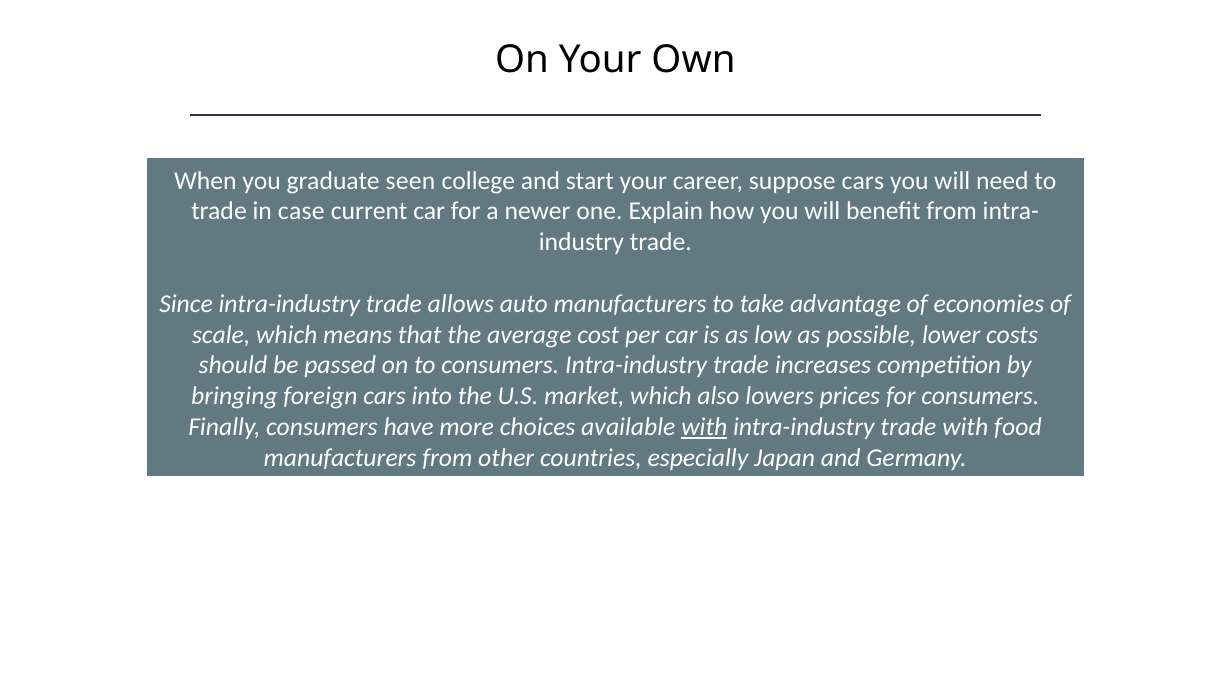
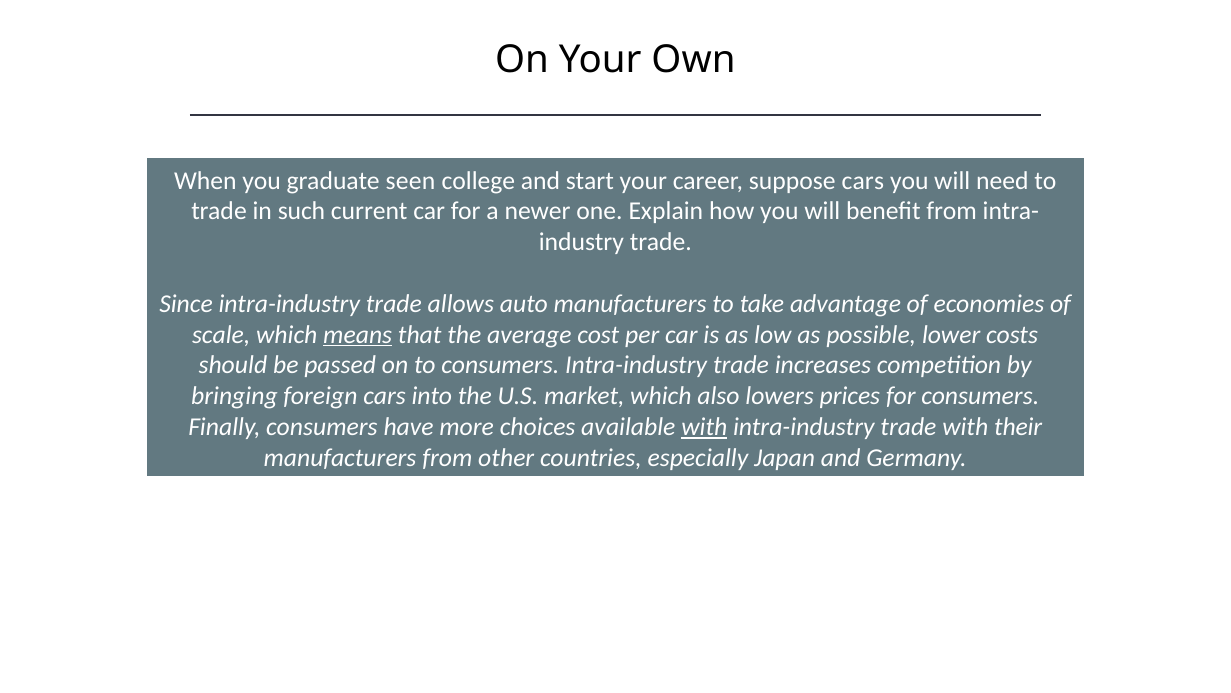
case: case -> such
means underline: none -> present
food: food -> their
